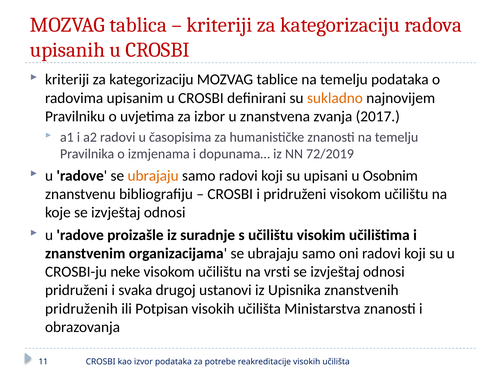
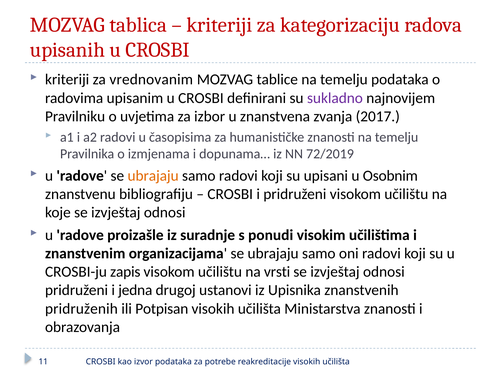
kategorizaciju at (151, 80): kategorizaciju -> vrednovanim
sukladno colour: orange -> purple
s učilištu: učilištu -> ponudi
neke: neke -> zapis
svaka: svaka -> jedna
